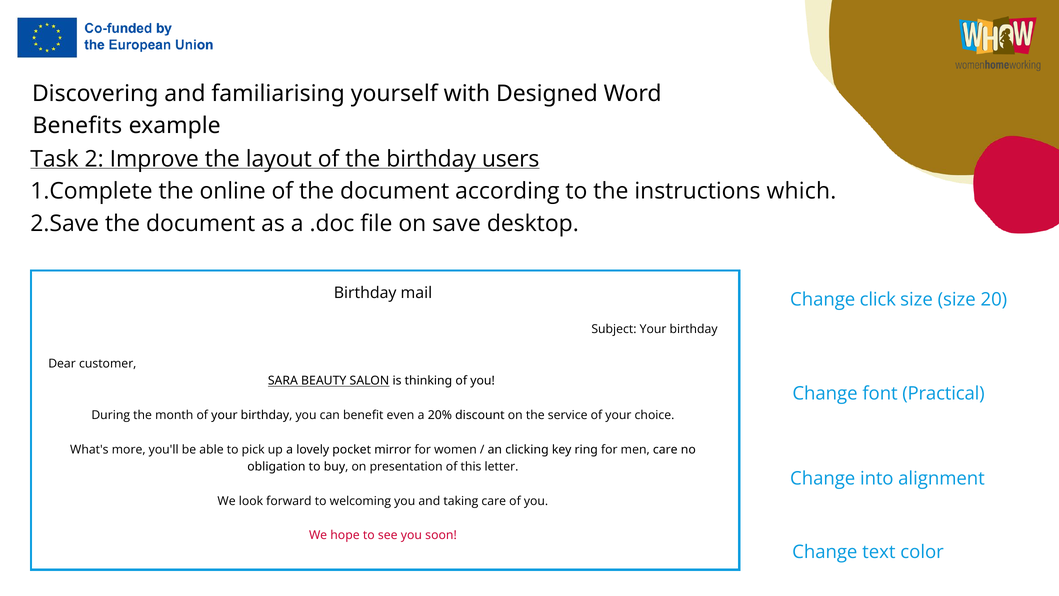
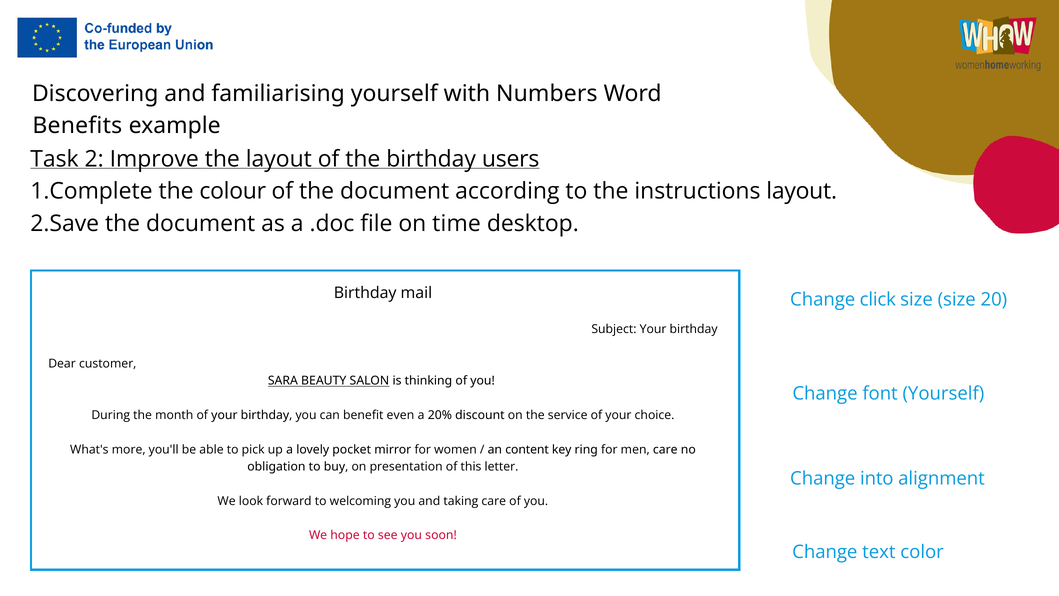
Designed: Designed -> Numbers
online: online -> colour
instructions which: which -> layout
save: save -> time
font Practical: Practical -> Yourself
clicking: clicking -> content
